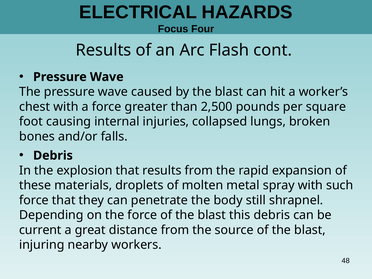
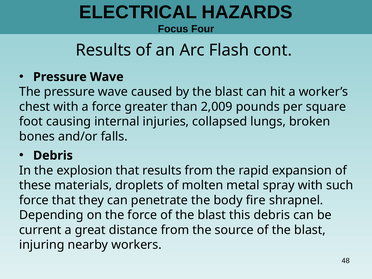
2,500: 2,500 -> 2,009
still: still -> fire
